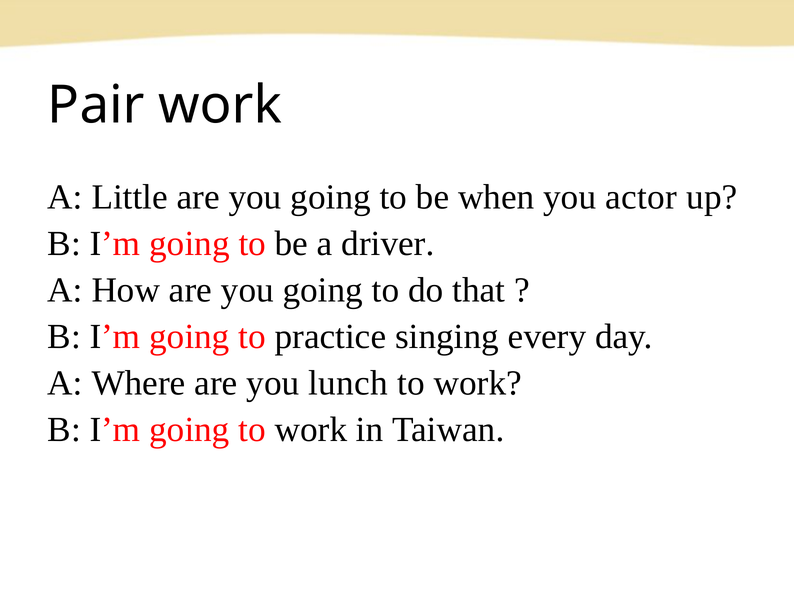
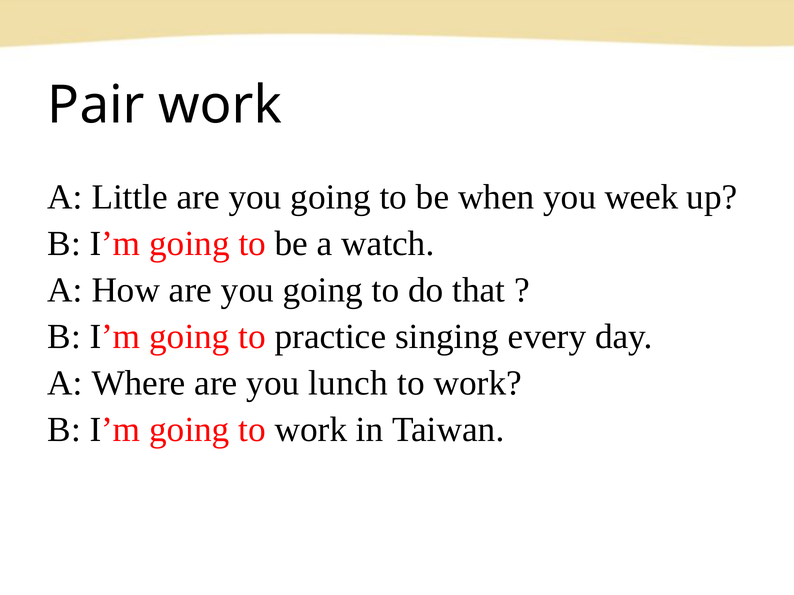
actor: actor -> week
driver: driver -> watch
